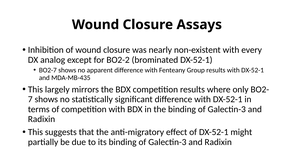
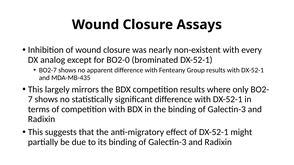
BO2-2: BO2-2 -> BO2-0
